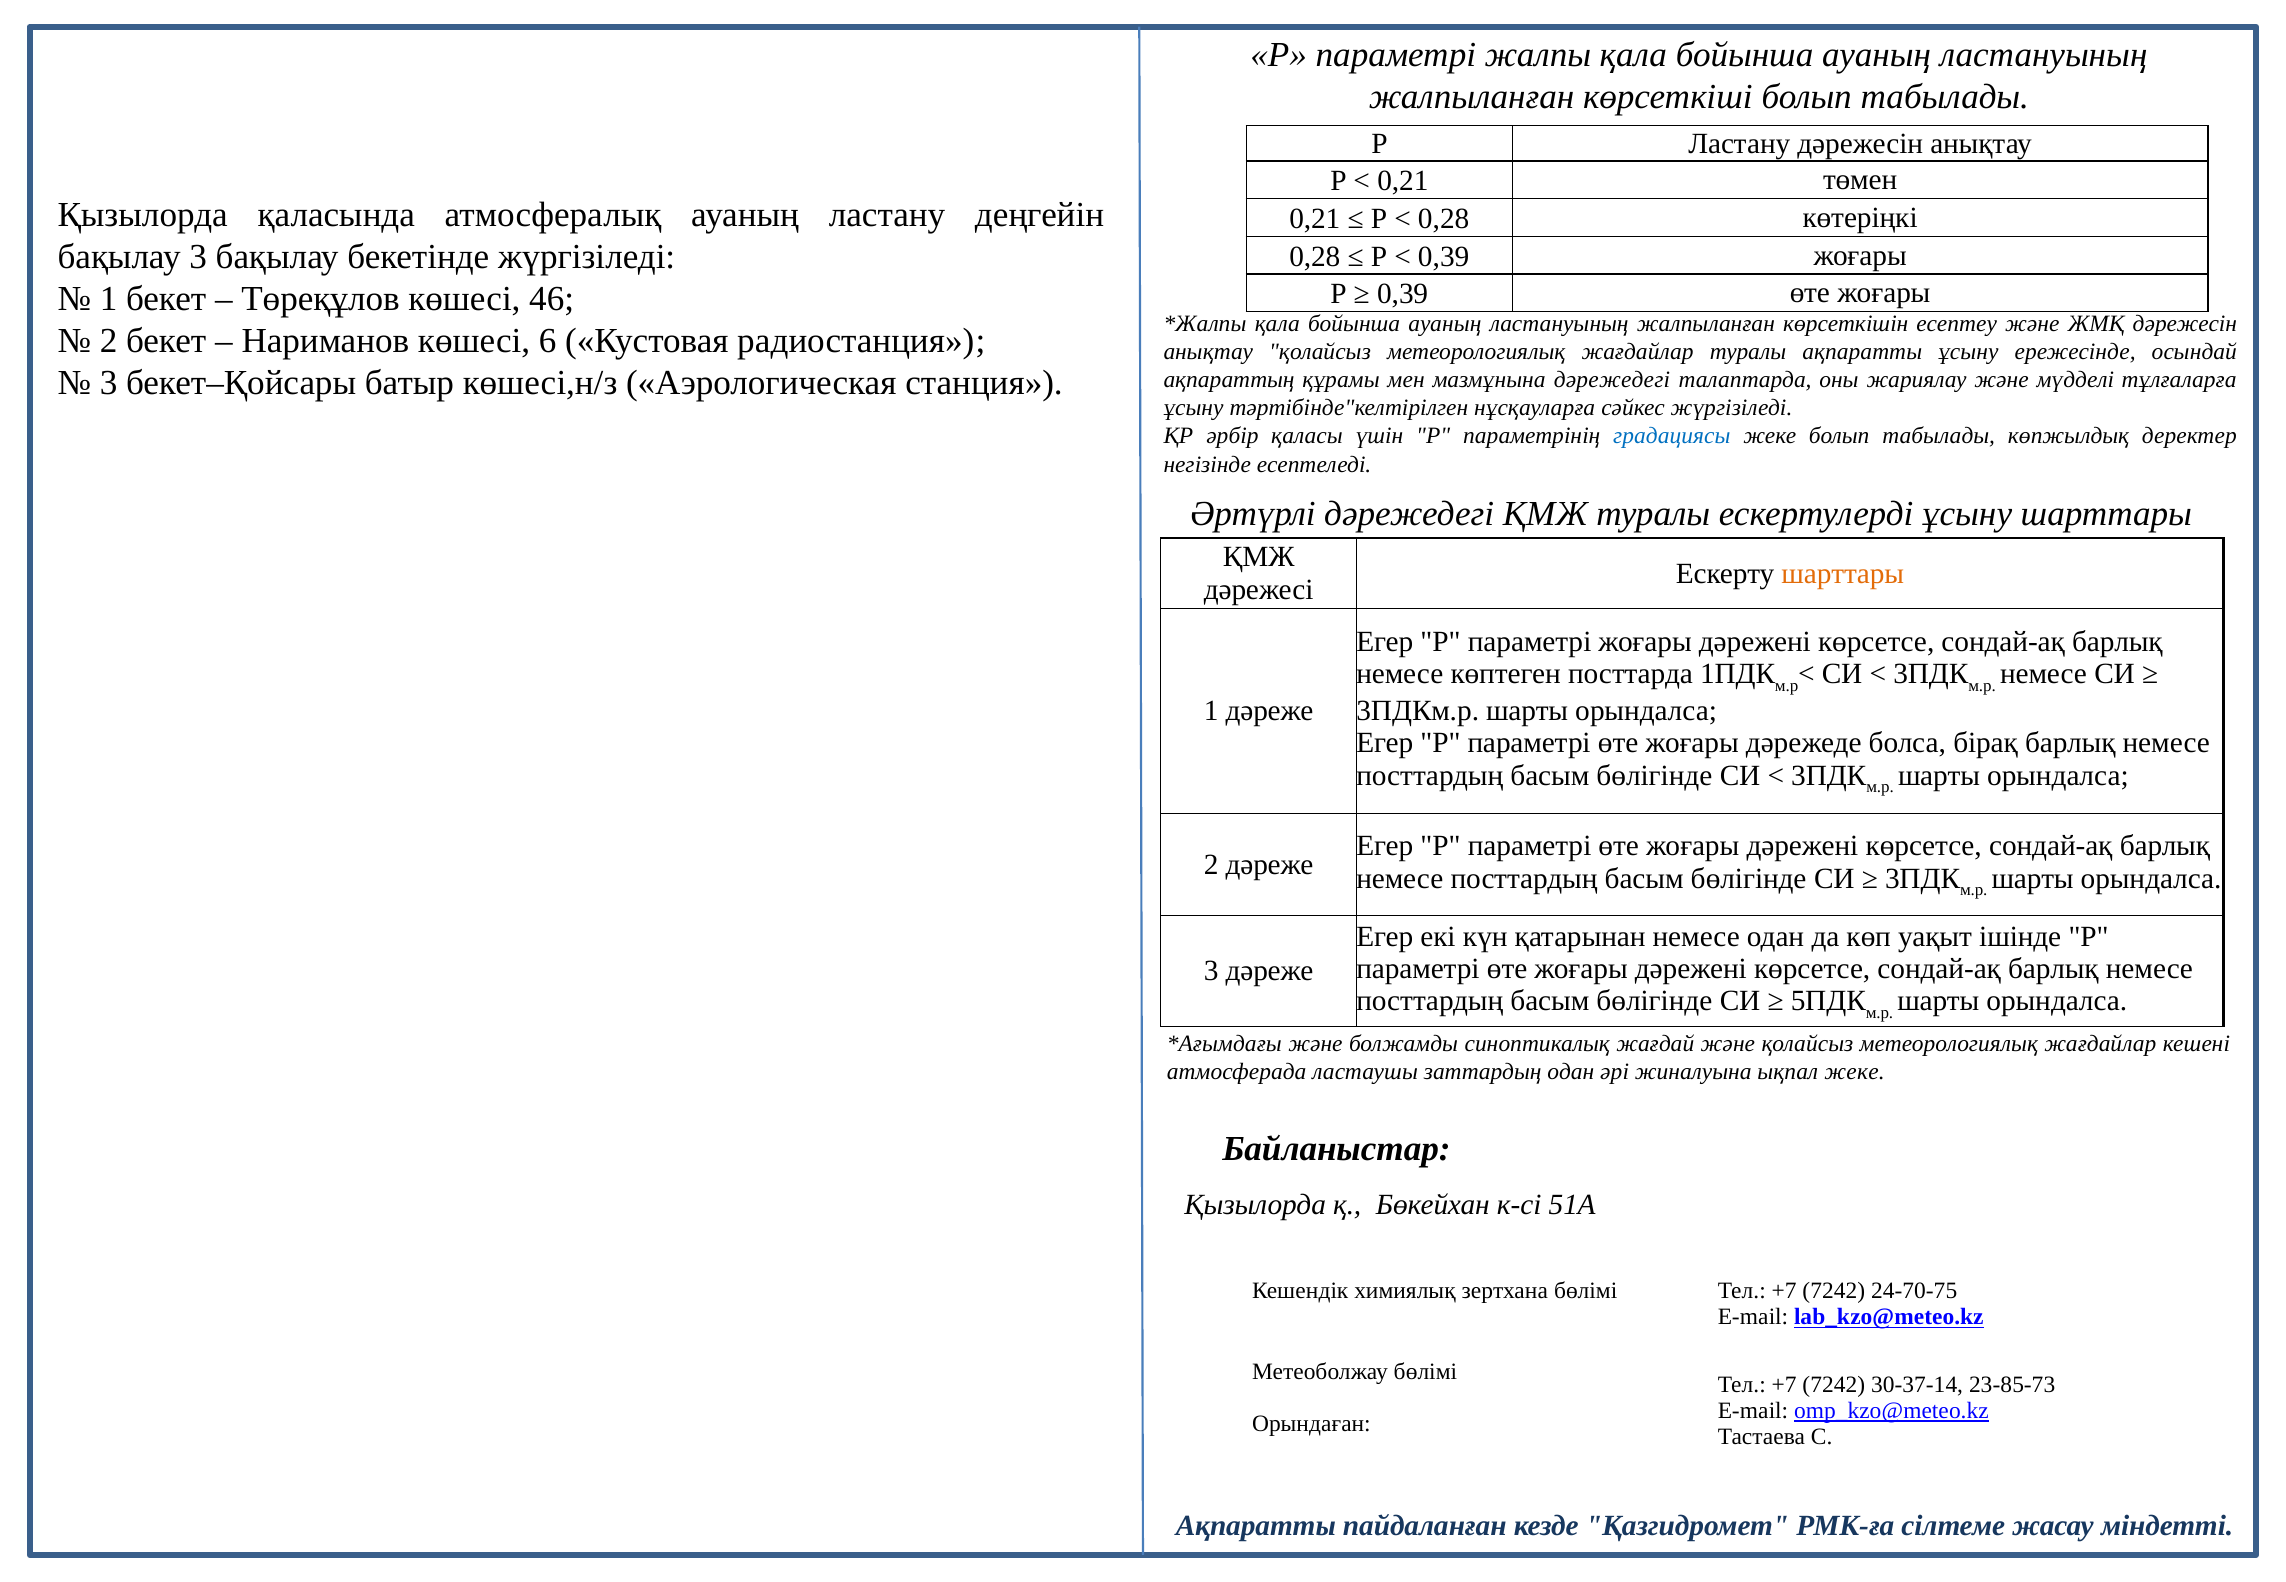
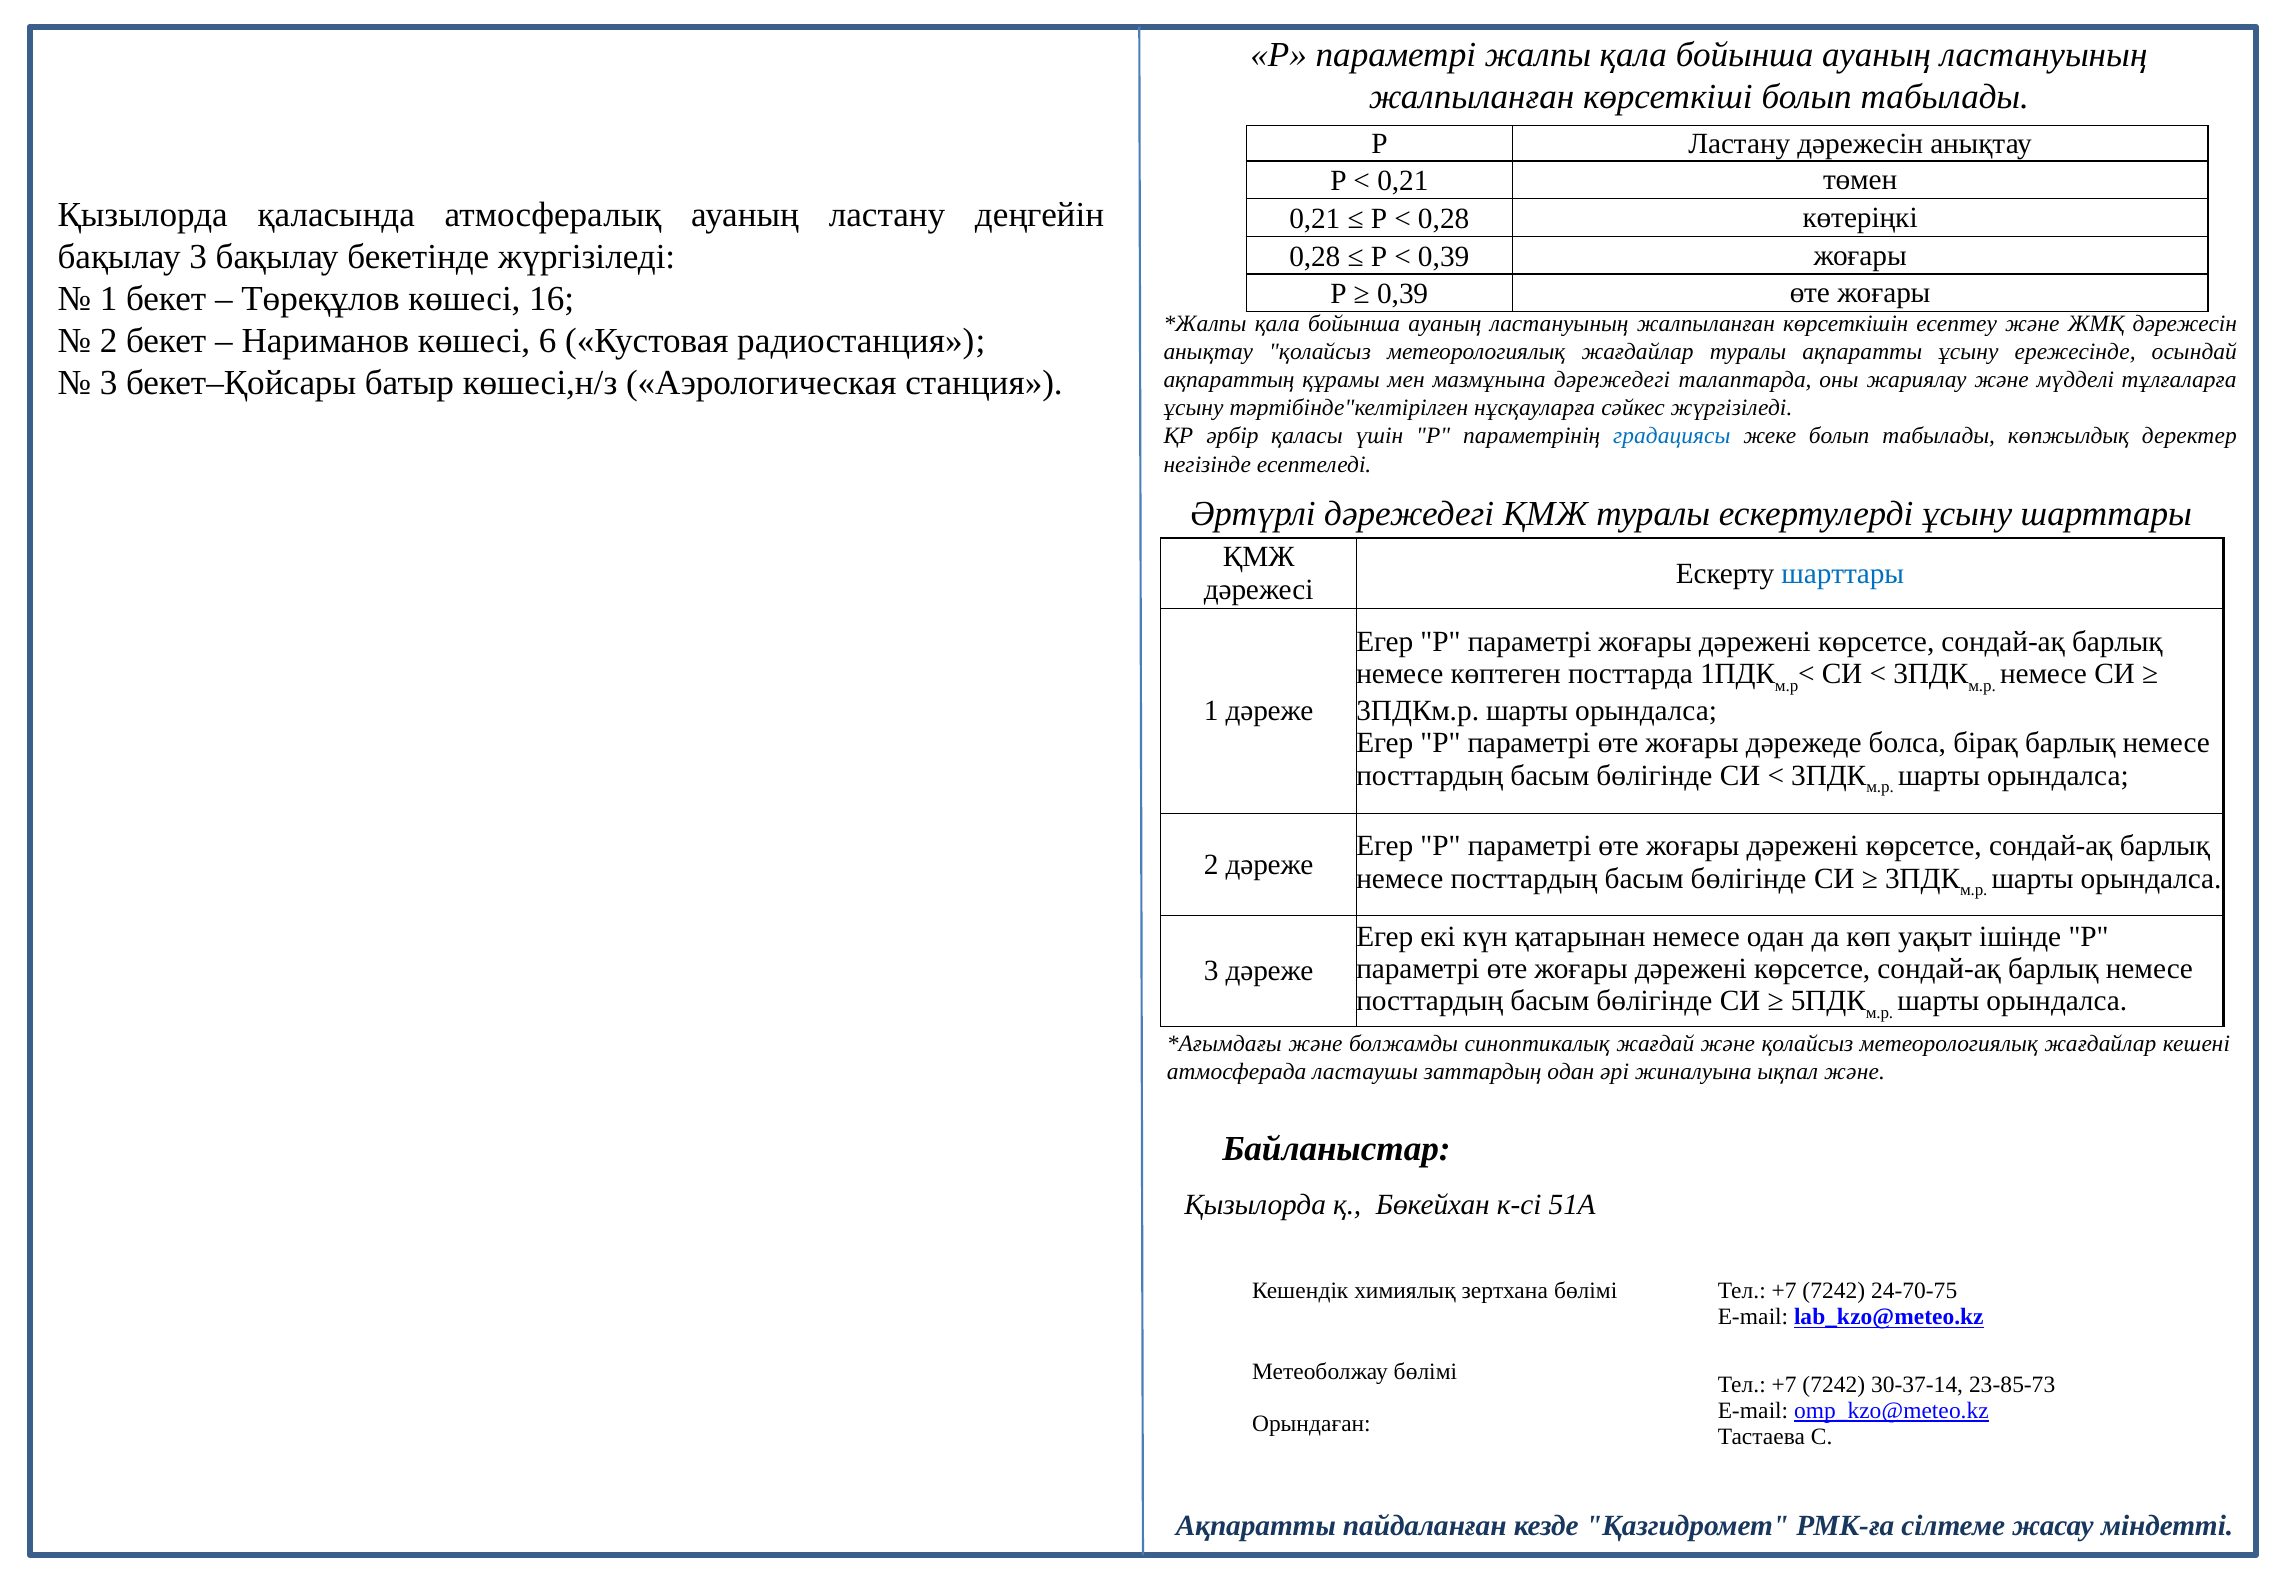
46: 46 -> 16
шарттары at (1843, 574) colour: orange -> blue
ықпал жеке: жеке -> және
